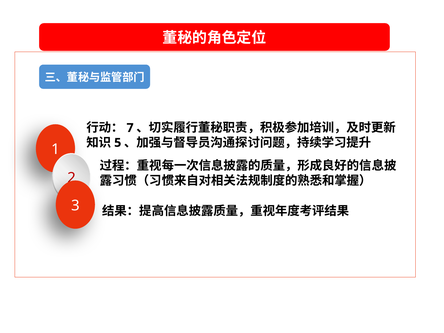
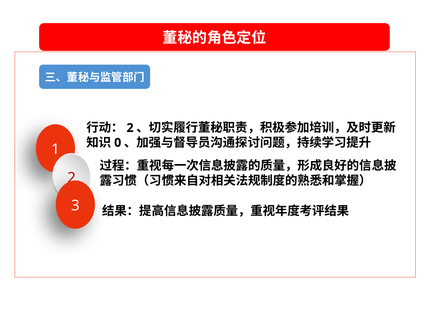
7 at (130, 128): 7 -> 2
5: 5 -> 0
